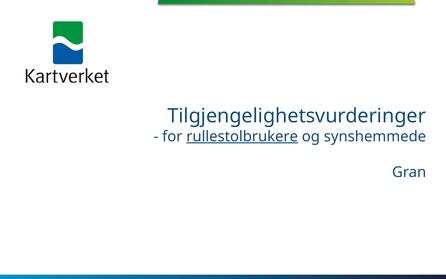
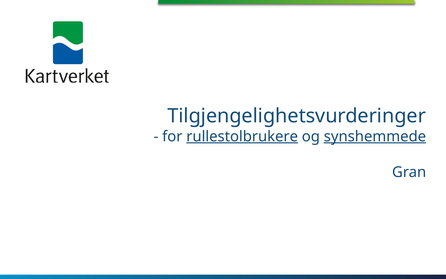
synshemmede underline: none -> present
